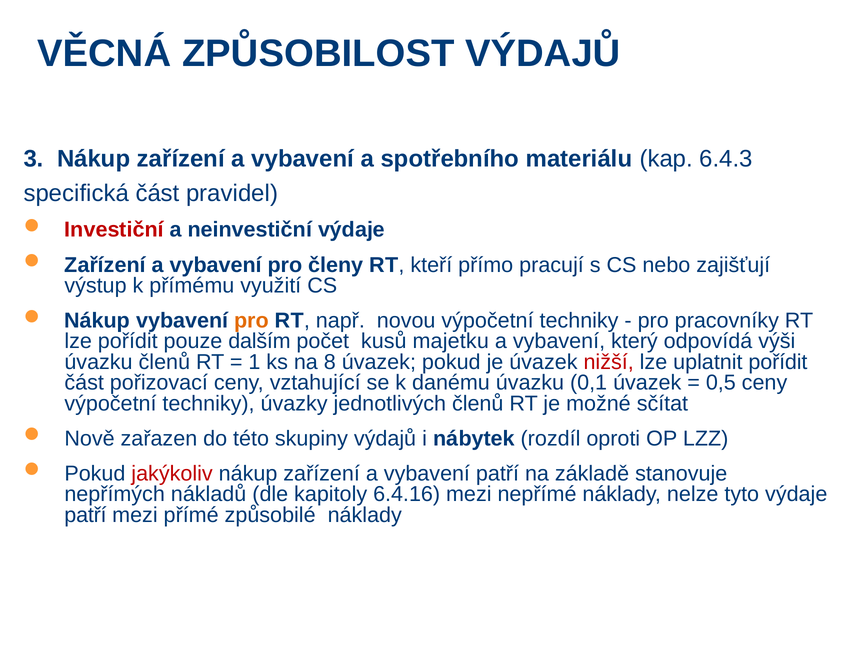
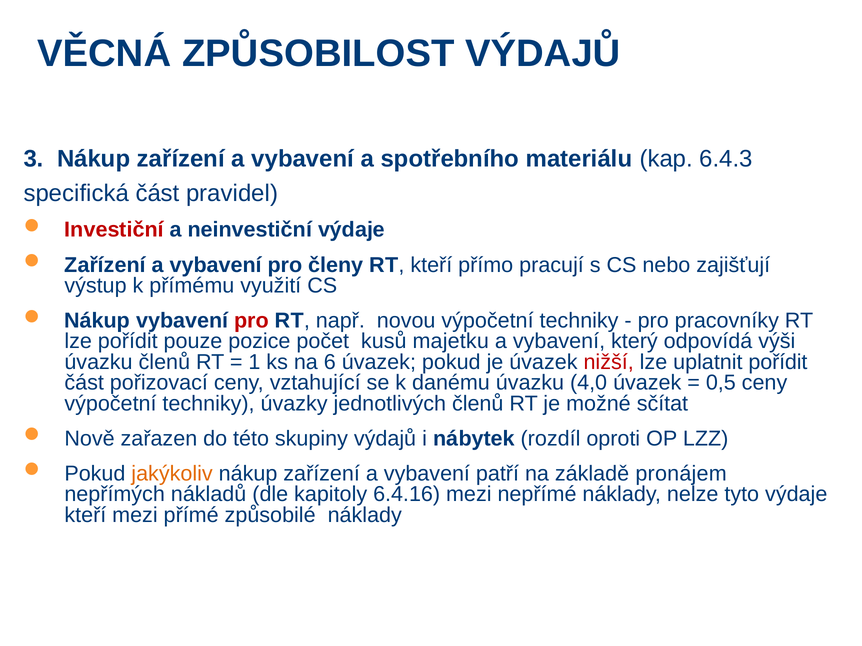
pro at (252, 321) colour: orange -> red
dalším: dalším -> pozice
8: 8 -> 6
0,1: 0,1 -> 4,0
jakýkoliv colour: red -> orange
stanovuje: stanovuje -> pronájem
patří at (85, 515): patří -> kteří
